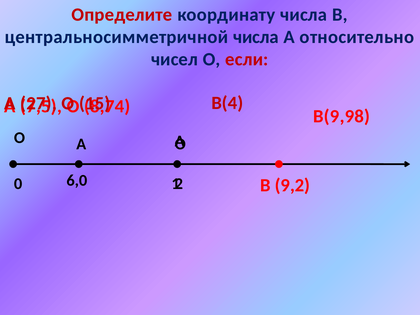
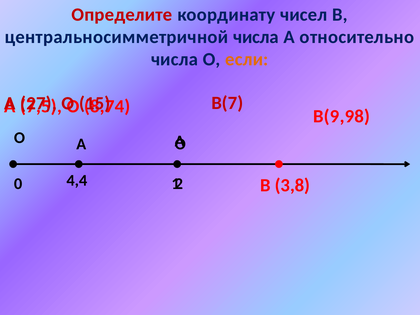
координату числа: числа -> чисел
чисел at (174, 59): чисел -> числа
если colour: red -> orange
В(4: В(4 -> В(7
6,0: 6,0 -> 4,4
9,2: 9,2 -> 3,8
